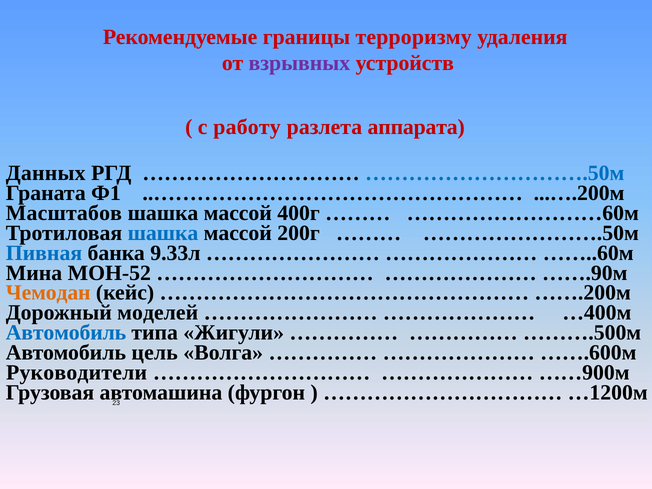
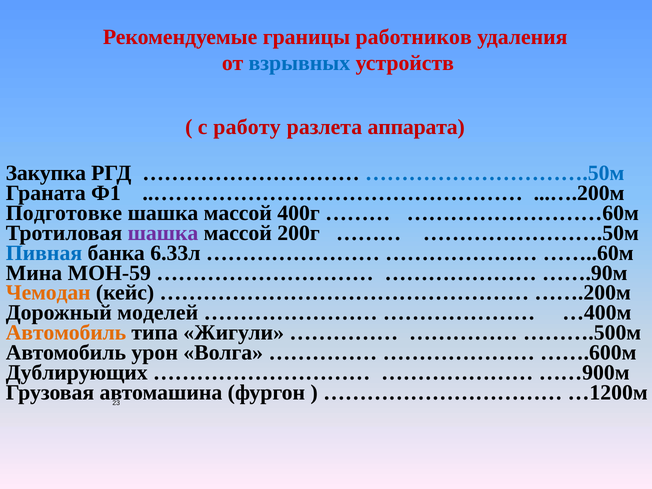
терроризму: терроризму -> работников
взрывных colour: purple -> blue
Данных: Данных -> Закупка
Масштабов: Масштабов -> Подготовке
шашка at (163, 233) colour: blue -> purple
9.33л: 9.33л -> 6.33л
МОН-52: МОН-52 -> МОН-59
Автомобиль at (66, 333) colour: blue -> orange
цель: цель -> урон
Руководители: Руководители -> Дублирующих
